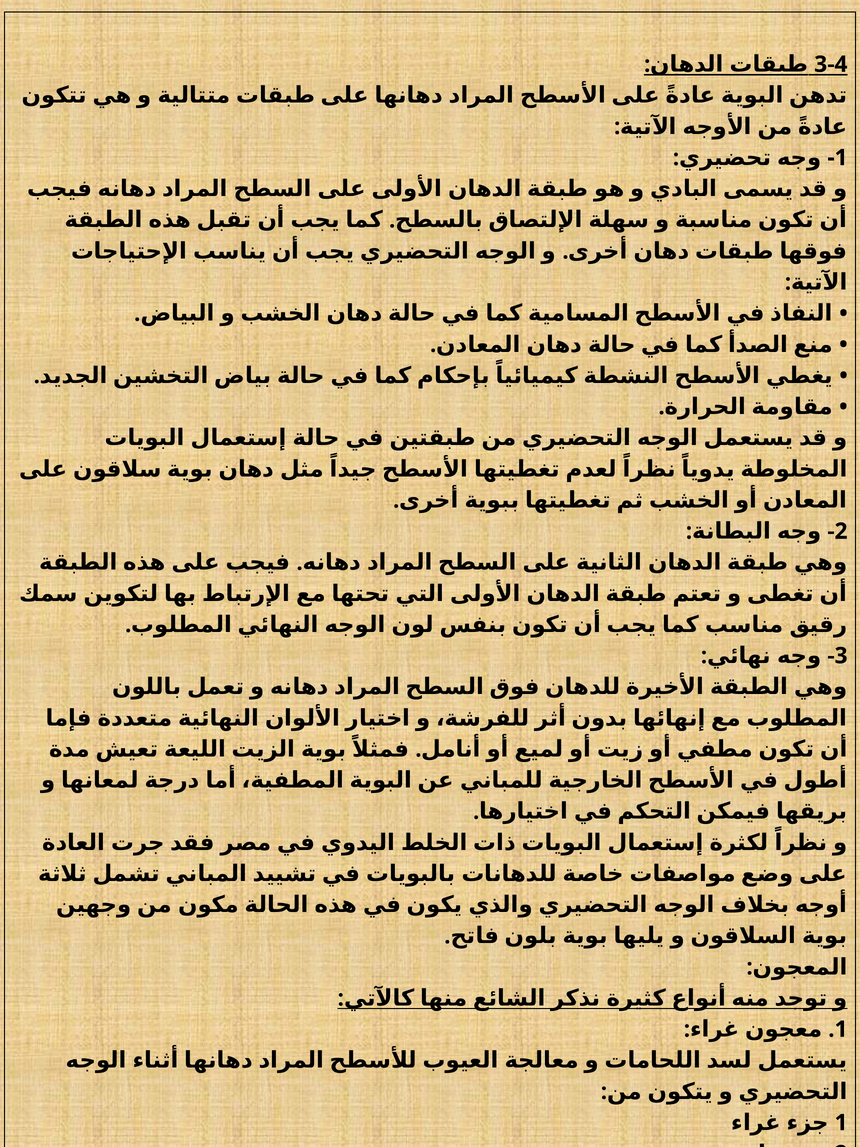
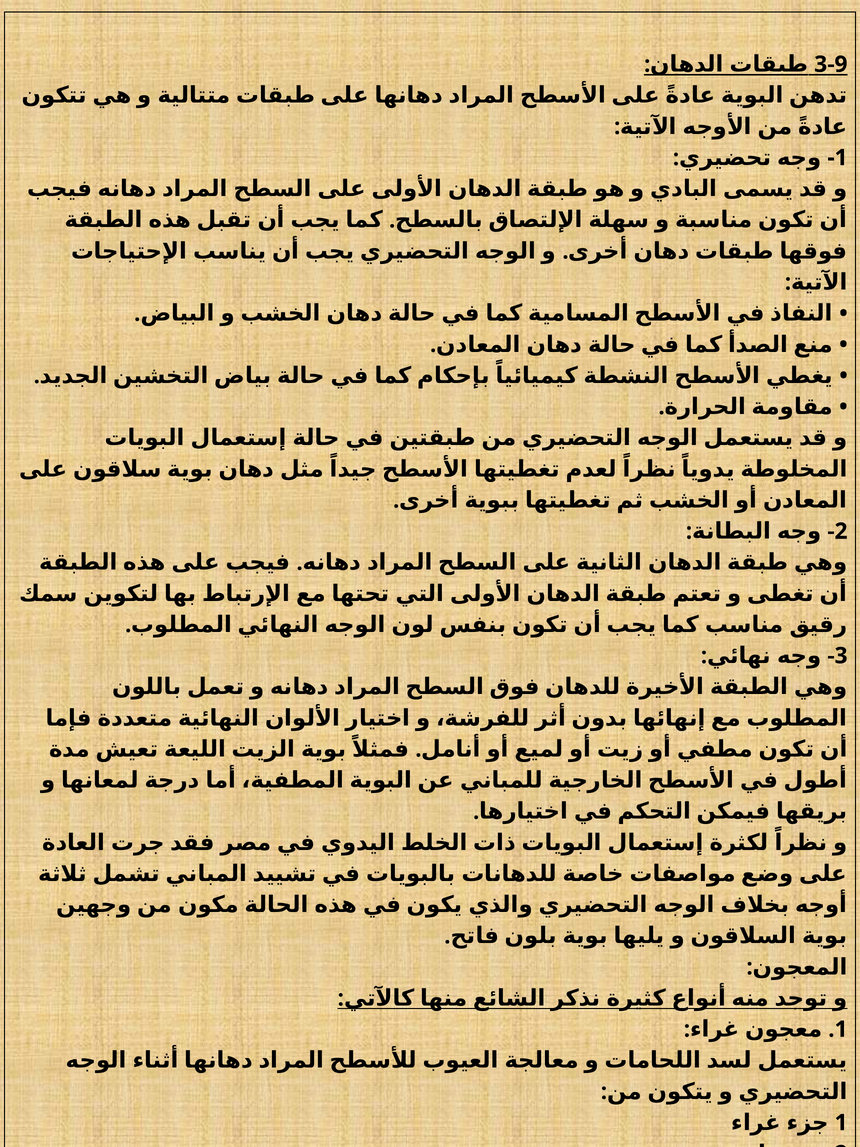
3-4: 3-4 -> 3-9
